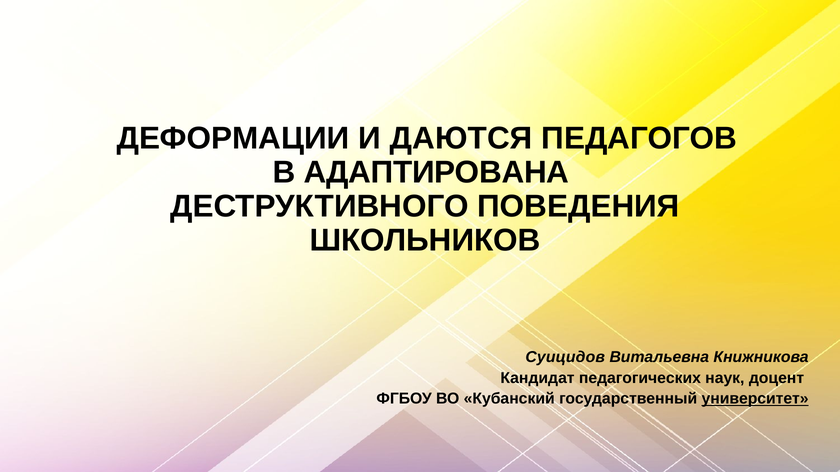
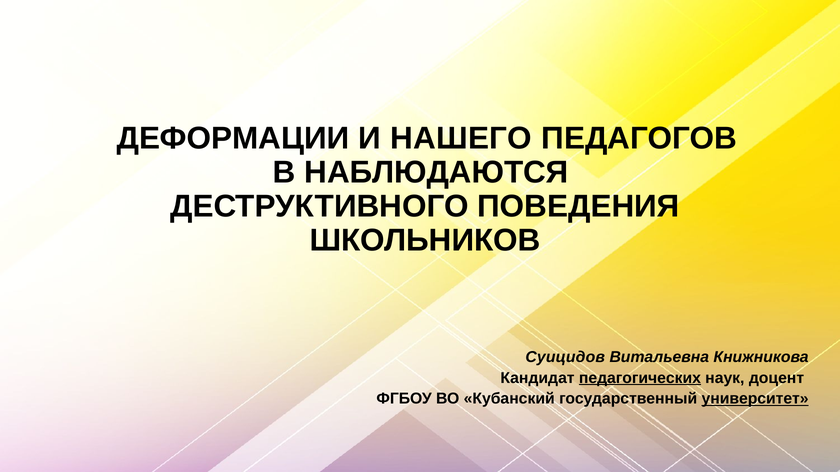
ДАЮТСЯ: ДАЮТСЯ -> НАШЕГО
АДАПТИРОВАНА: АДАПТИРОВАНА -> НАБЛЮДАЮТСЯ
педагогических underline: none -> present
